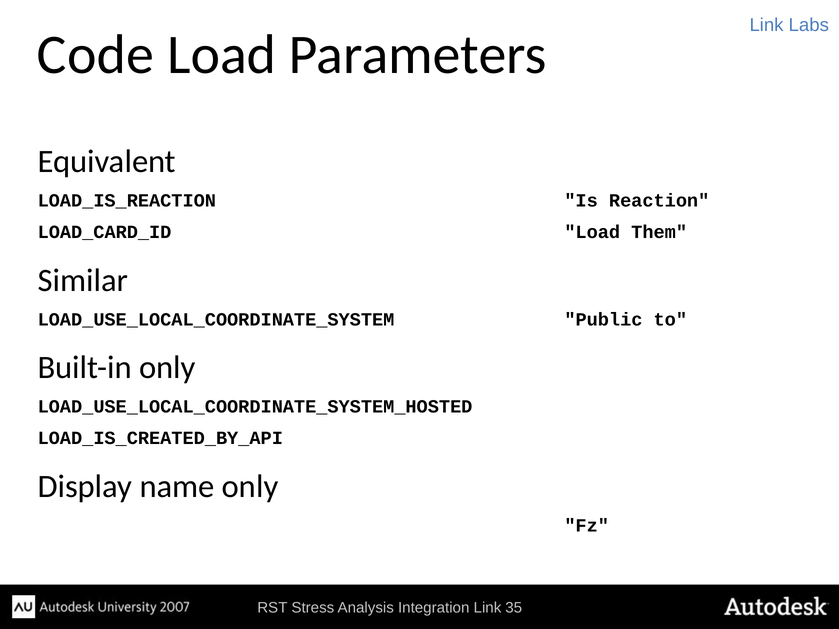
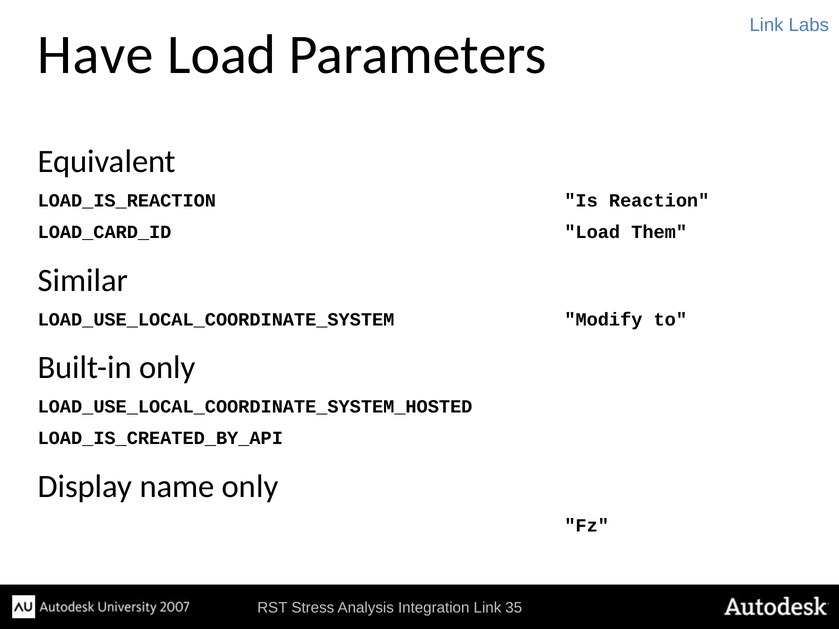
Code: Code -> Have
Public: Public -> Modify
